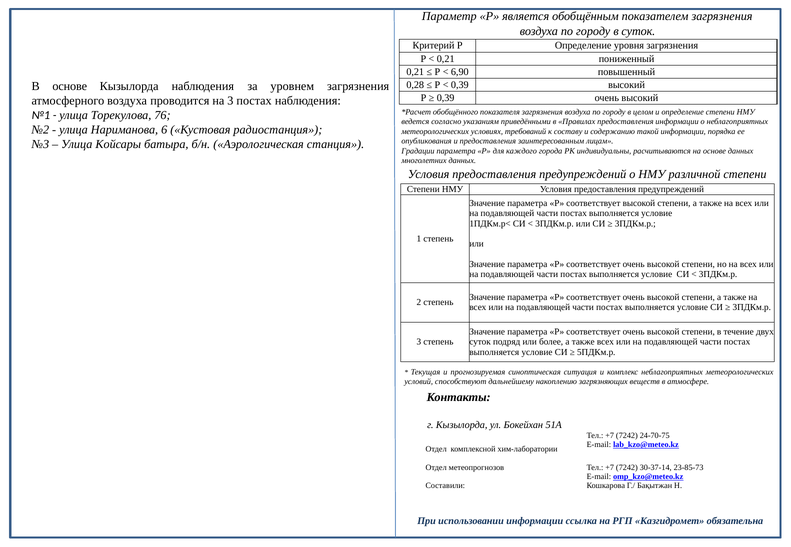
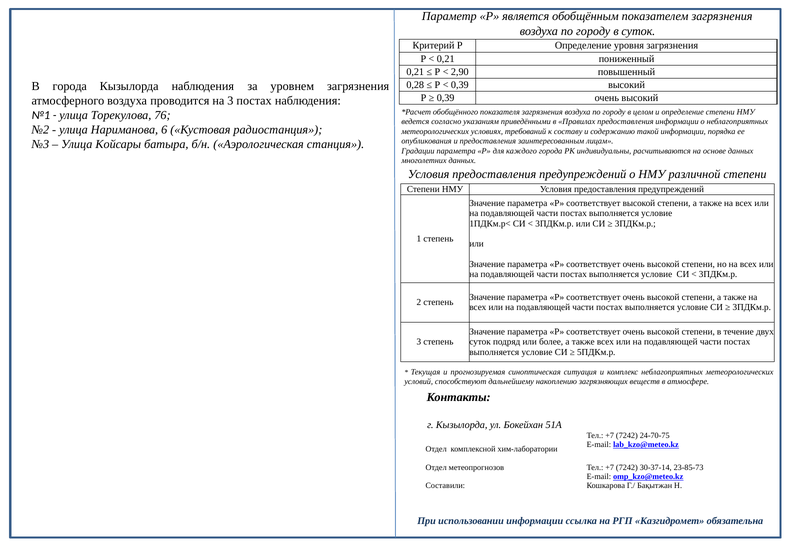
6,90: 6,90 -> 2,90
В основе: основе -> города
